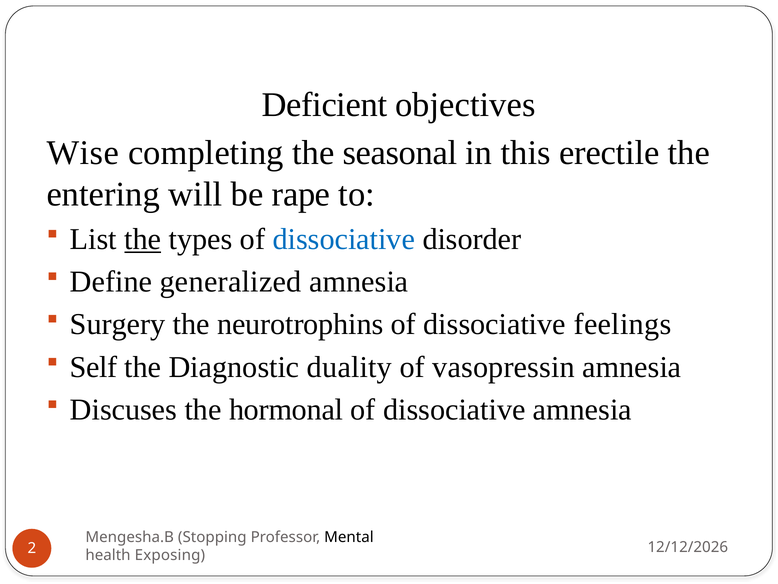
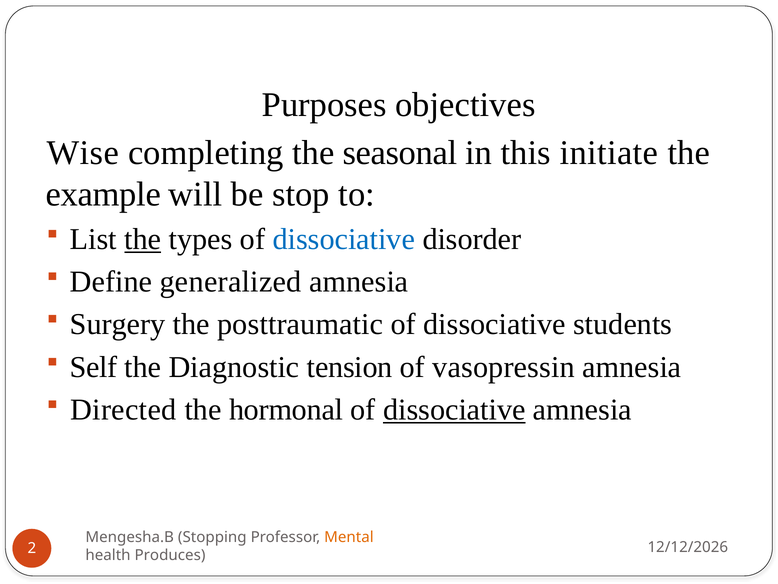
Deficient: Deficient -> Purposes
erectile: erectile -> initiate
entering: entering -> example
rape: rape -> stop
neurotrophins: neurotrophins -> posttraumatic
feelings: feelings -> students
duality: duality -> tension
Discuses: Discuses -> Directed
dissociative at (454, 409) underline: none -> present
Mental colour: black -> orange
Exposing: Exposing -> Produces
